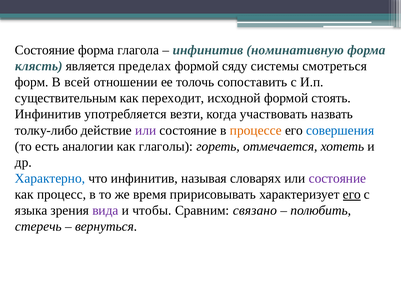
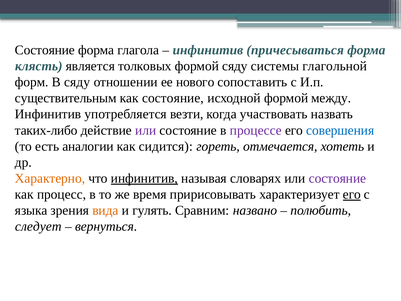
номинативную: номинативную -> причесываться
пределах: пределах -> толковых
смотреться: смотреться -> глагольной
В всей: всей -> сяду
толочь: толочь -> нового
как переходит: переходит -> состояние
стоять: стоять -> между
толку-либо: толку-либо -> таких-либо
процессе colour: orange -> purple
глаголы: глаголы -> сидится
Характерно colour: blue -> orange
инфинитив at (144, 178) underline: none -> present
вида colour: purple -> orange
чтобы: чтобы -> гулять
связано: связано -> названо
стеречь: стеречь -> следует
